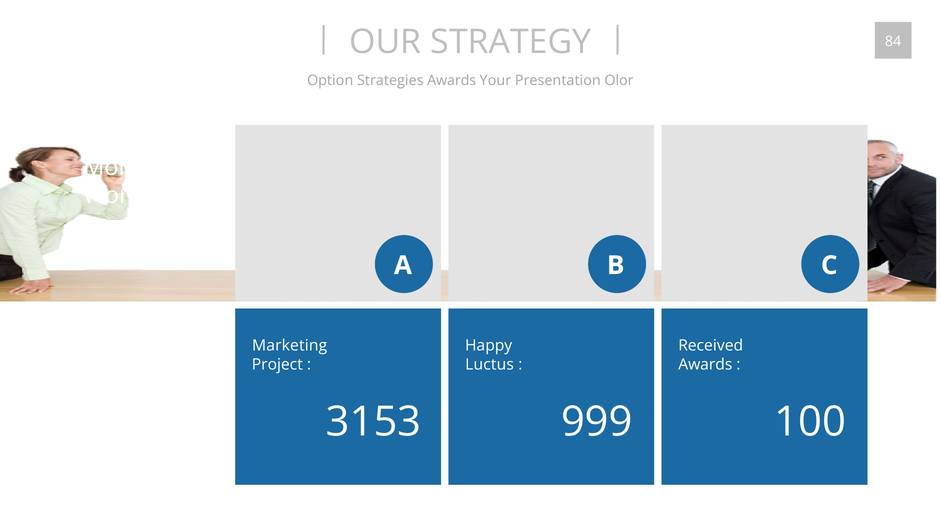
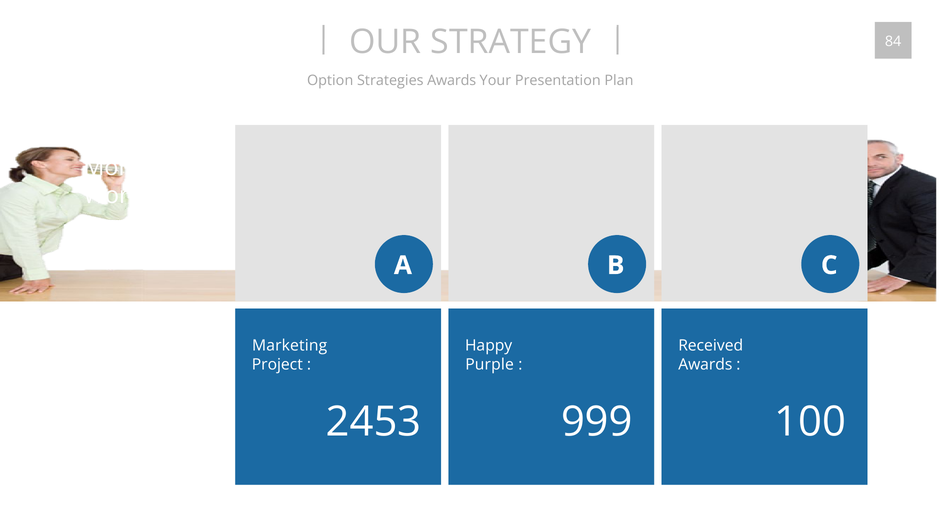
Olor: Olor -> Plan
Luctus: Luctus -> Purple
3153: 3153 -> 2453
